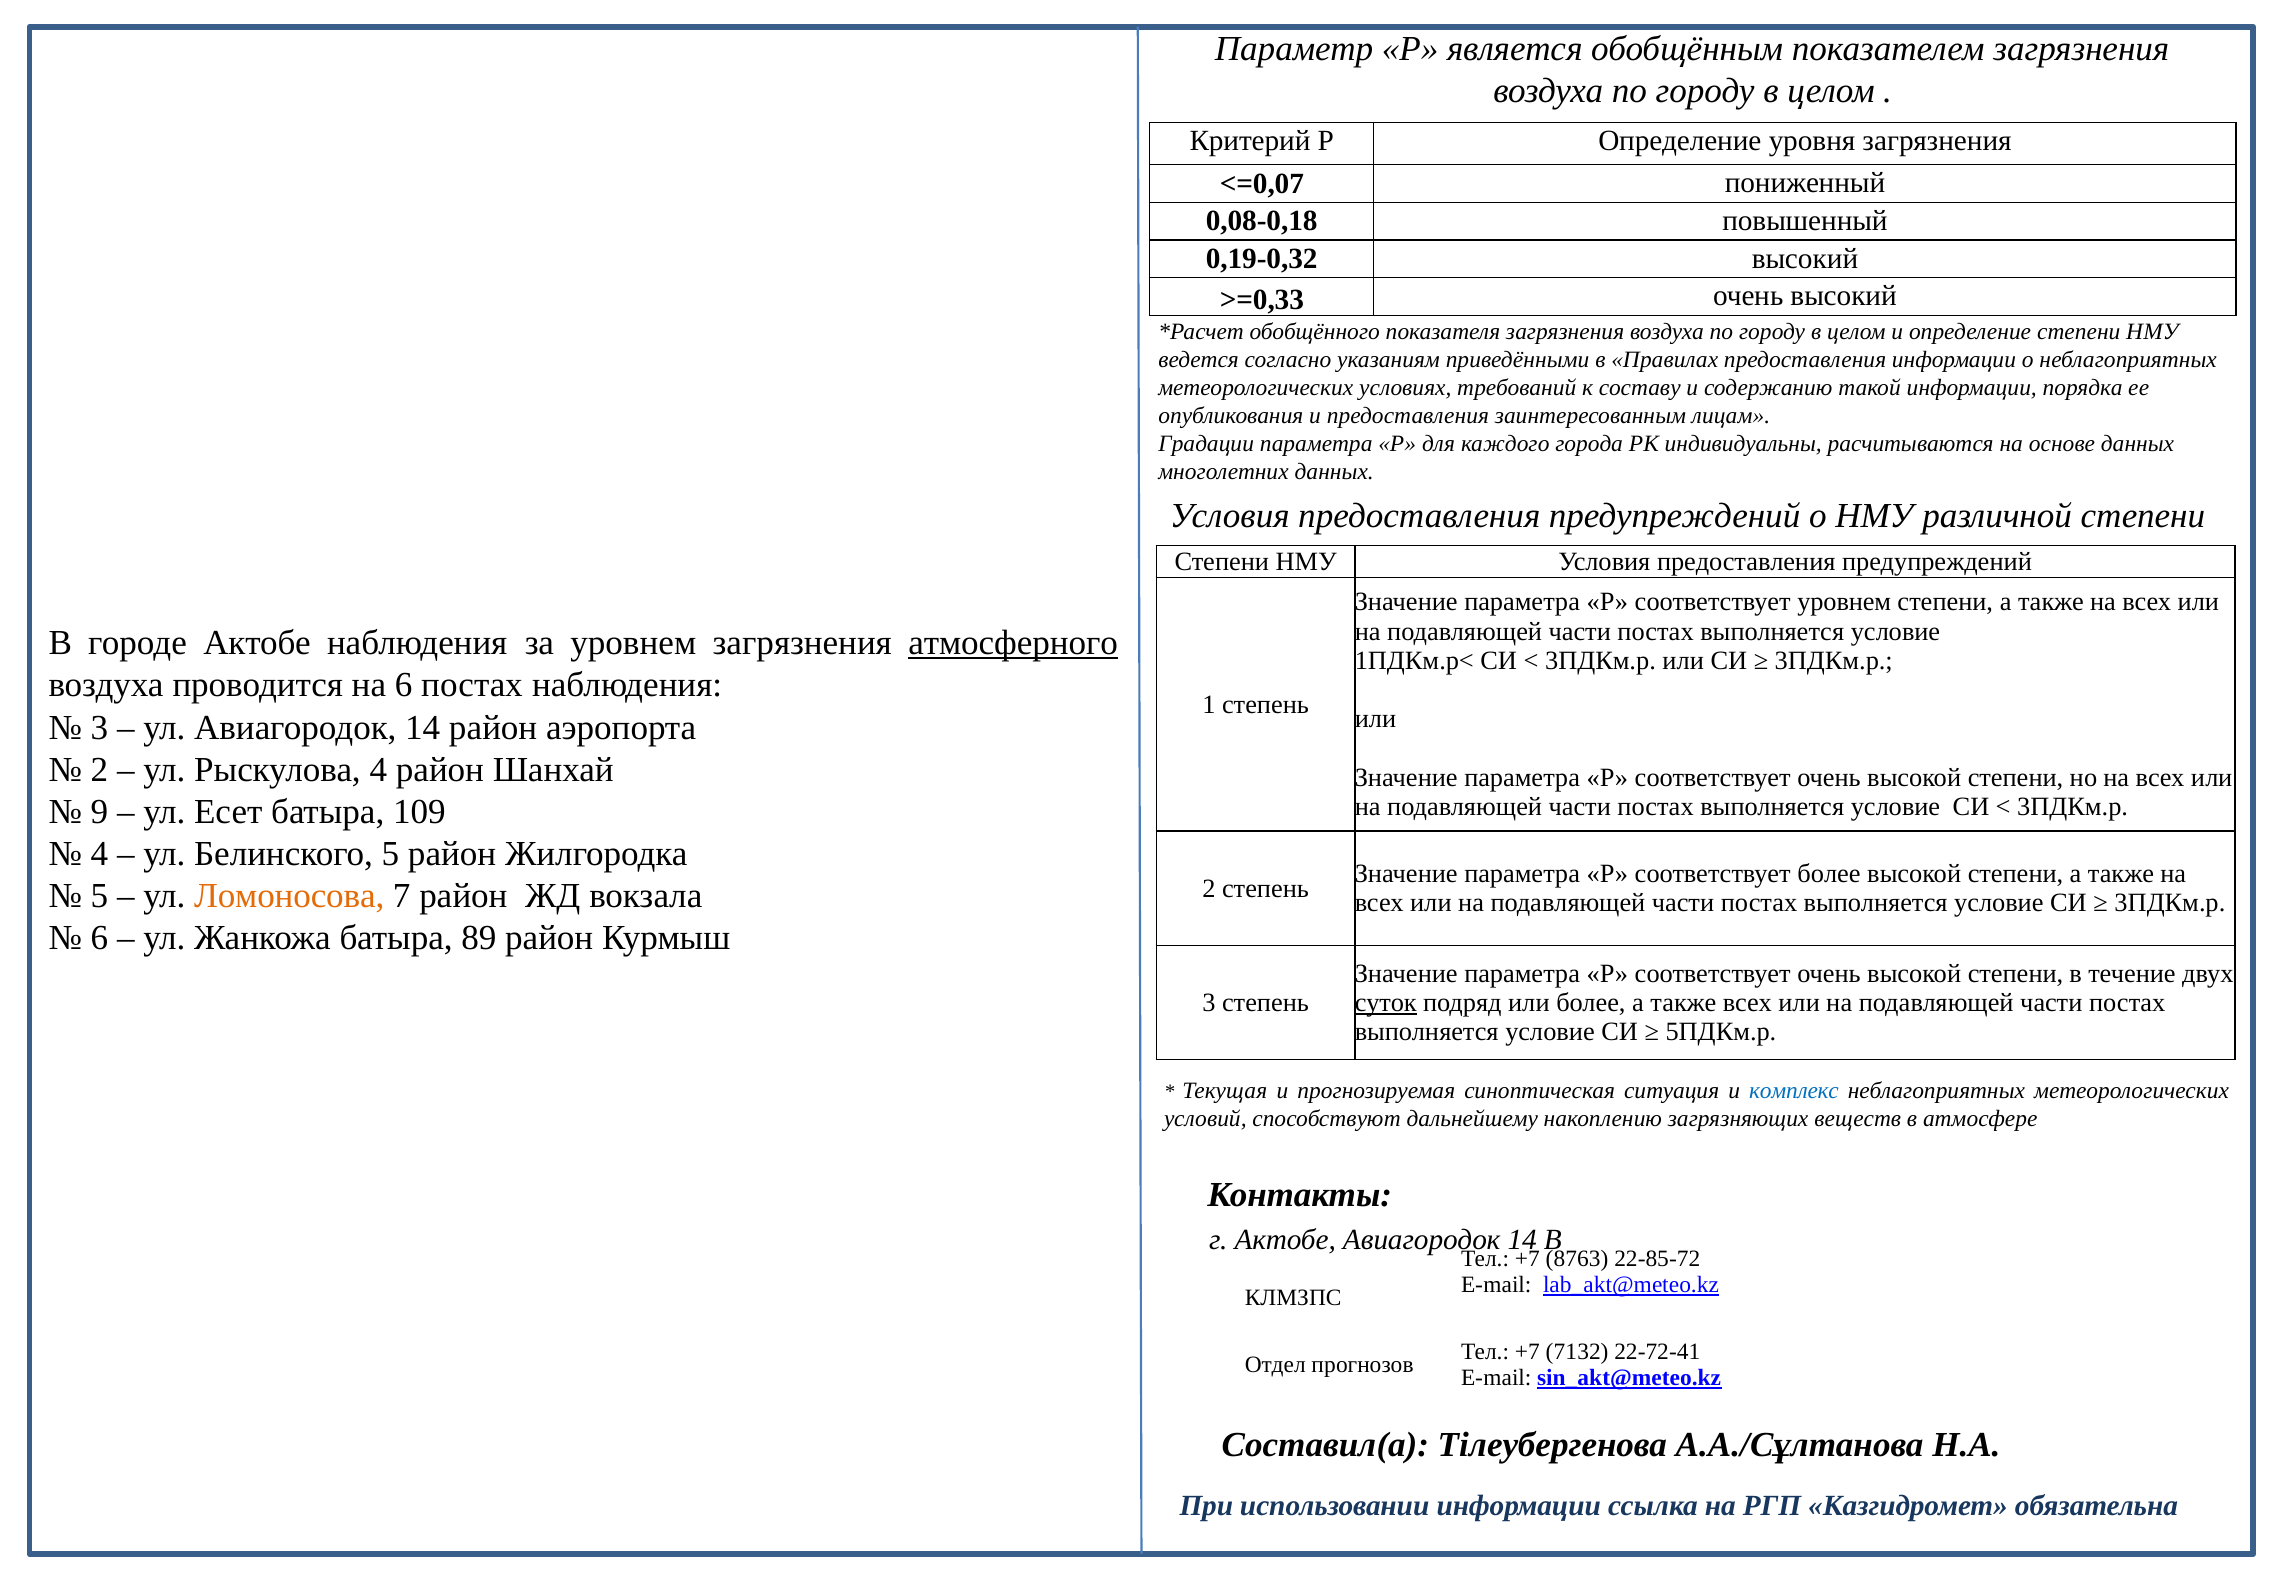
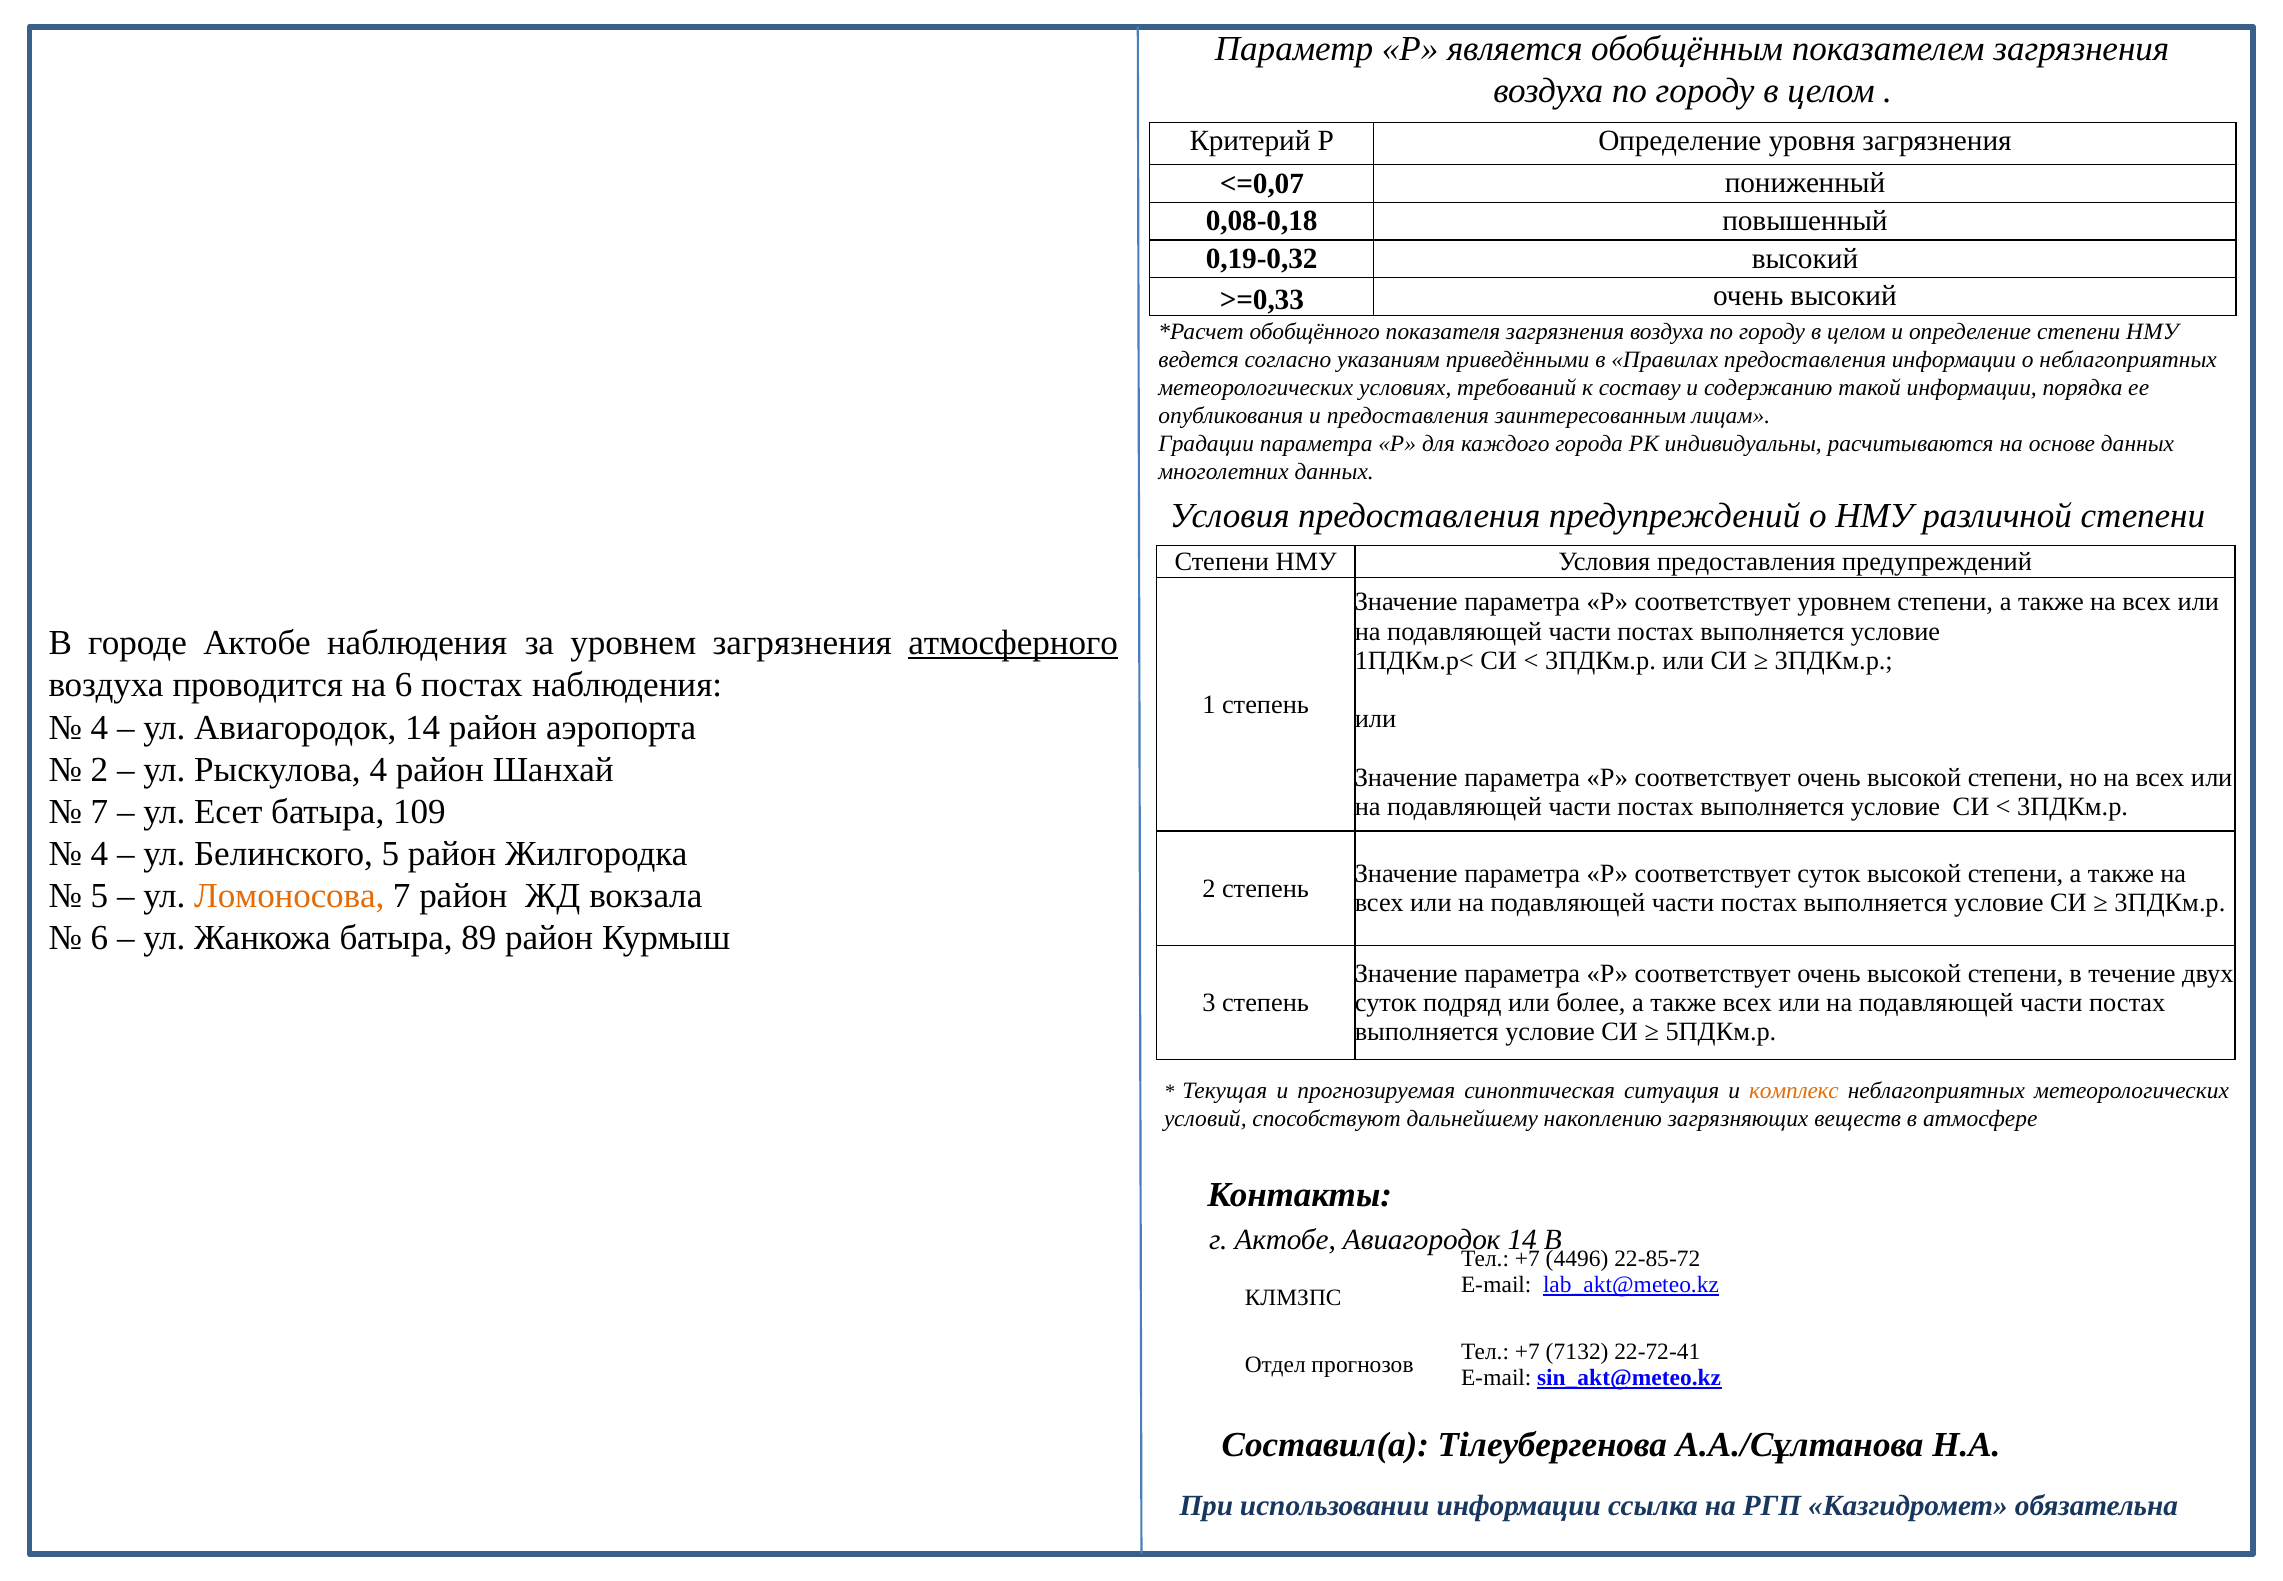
3 at (99, 727): 3 -> 4
9 at (99, 812): 9 -> 7
соответствует более: более -> суток
суток at (1386, 1002) underline: present -> none
комплекс colour: blue -> orange
8763: 8763 -> 4496
